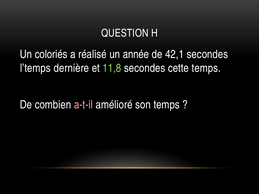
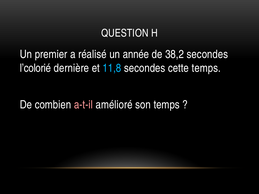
coloriés: coloriés -> premier
42,1: 42,1 -> 38,2
l’temps: l’temps -> l’colorié
11,8 colour: light green -> light blue
